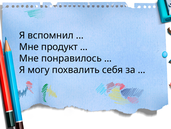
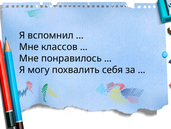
продукт: продукт -> классов
